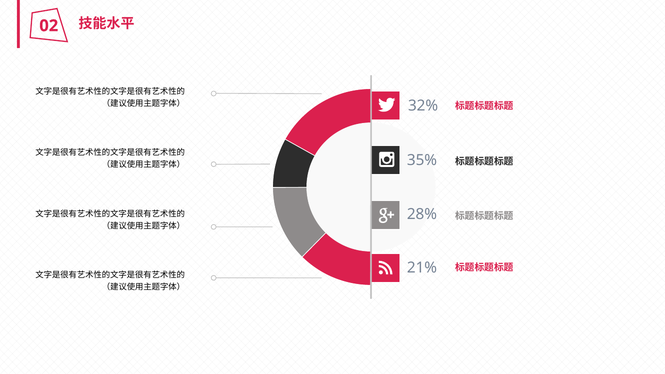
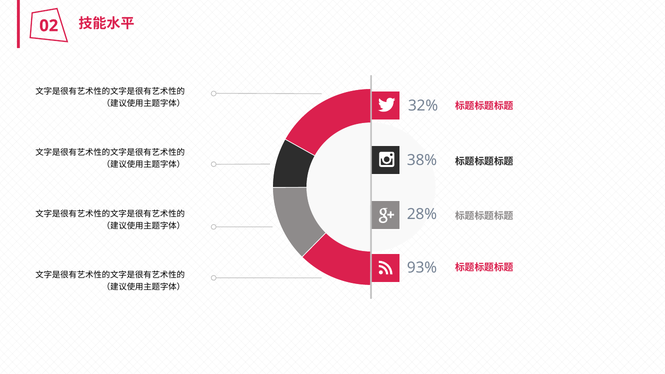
35%: 35% -> 38%
21%: 21% -> 93%
